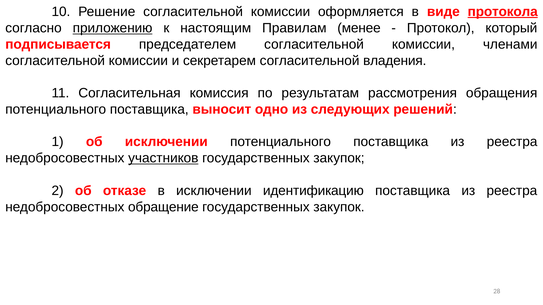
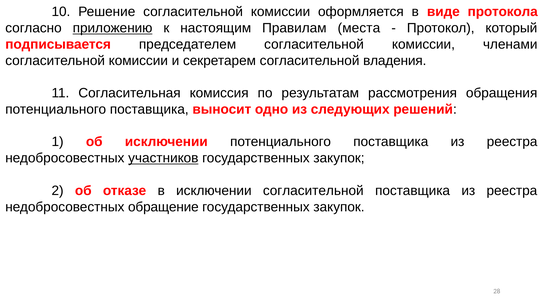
протокола underline: present -> none
менее: менее -> места
исключении идентификацию: идентификацию -> согласительной
